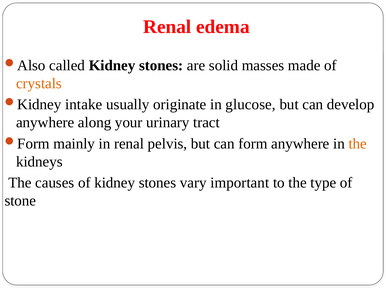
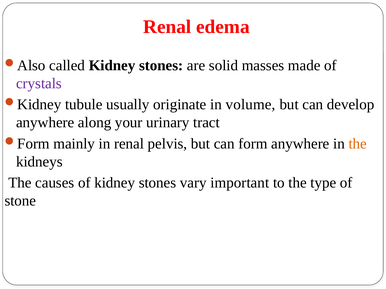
crystals colour: orange -> purple
intake: intake -> tubule
glucose: glucose -> volume
